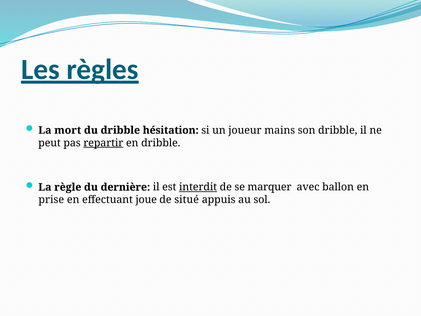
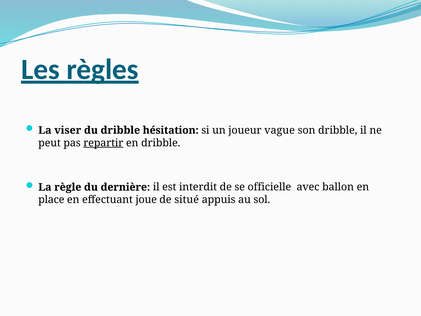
mort: mort -> viser
mains: mains -> vague
interdit underline: present -> none
marquer: marquer -> officielle
prise: prise -> place
